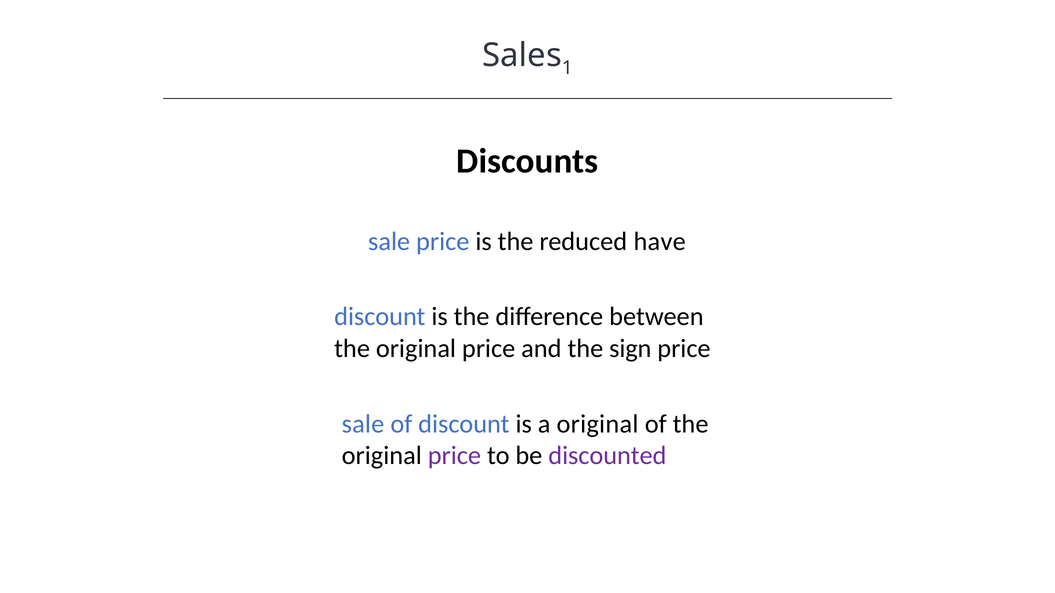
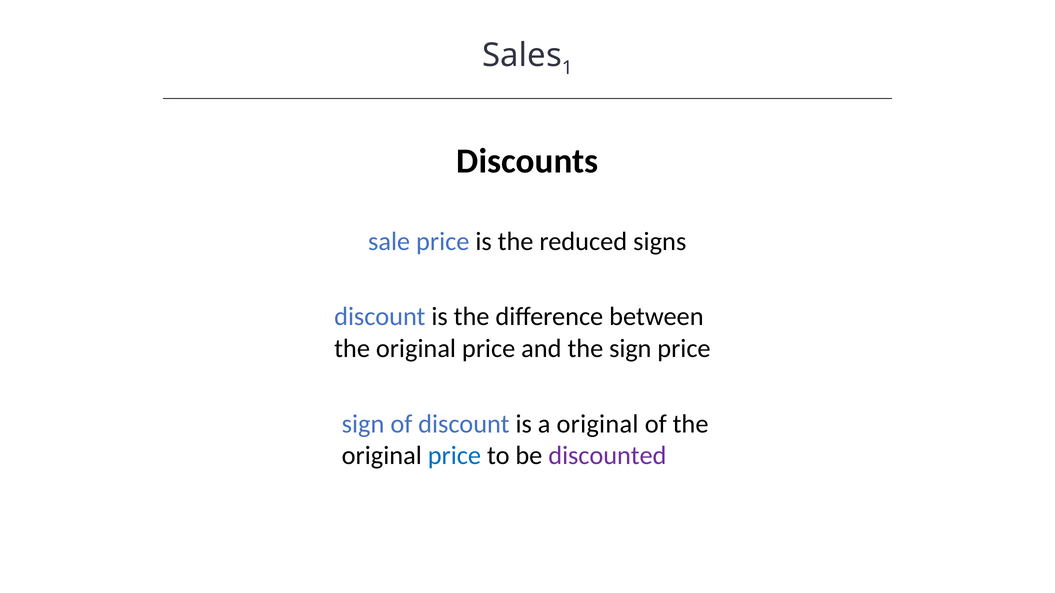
have: have -> signs
sale at (363, 424): sale -> sign
price at (454, 456) colour: purple -> blue
